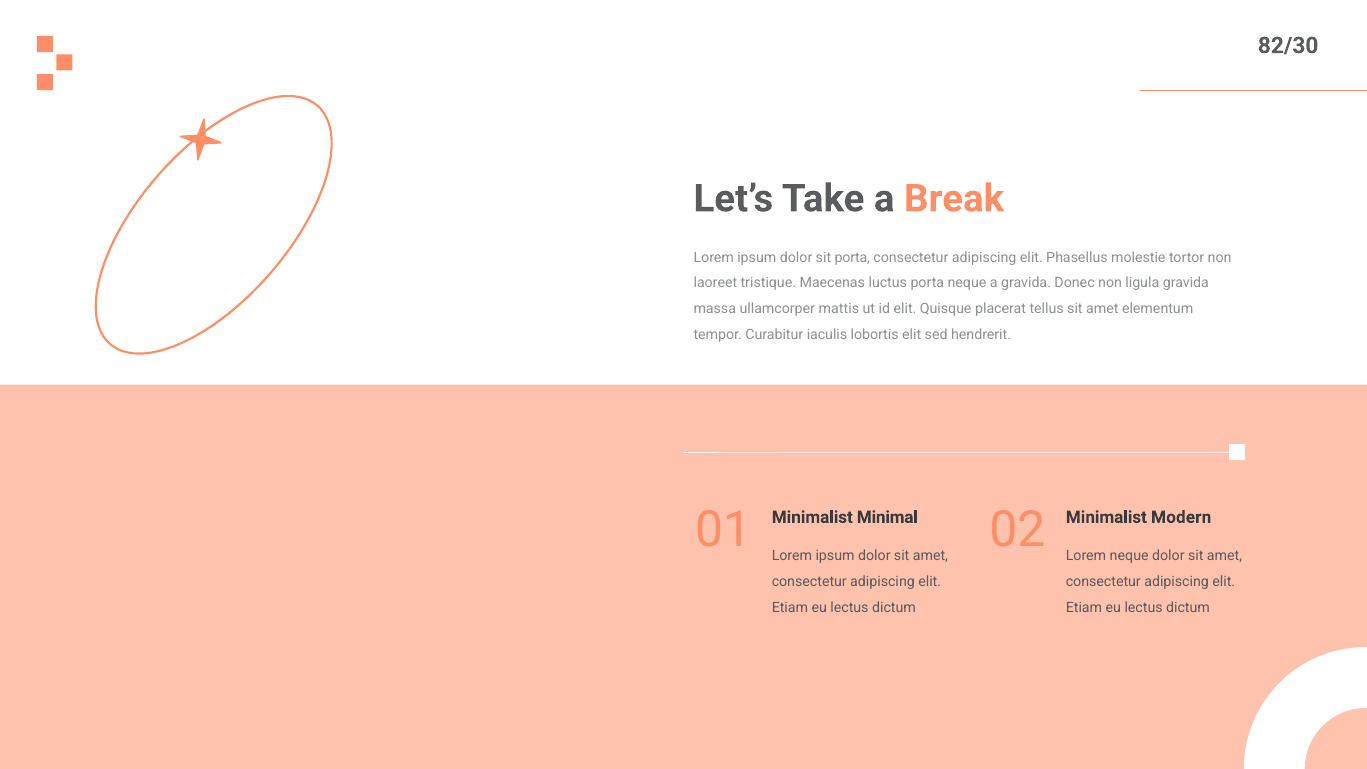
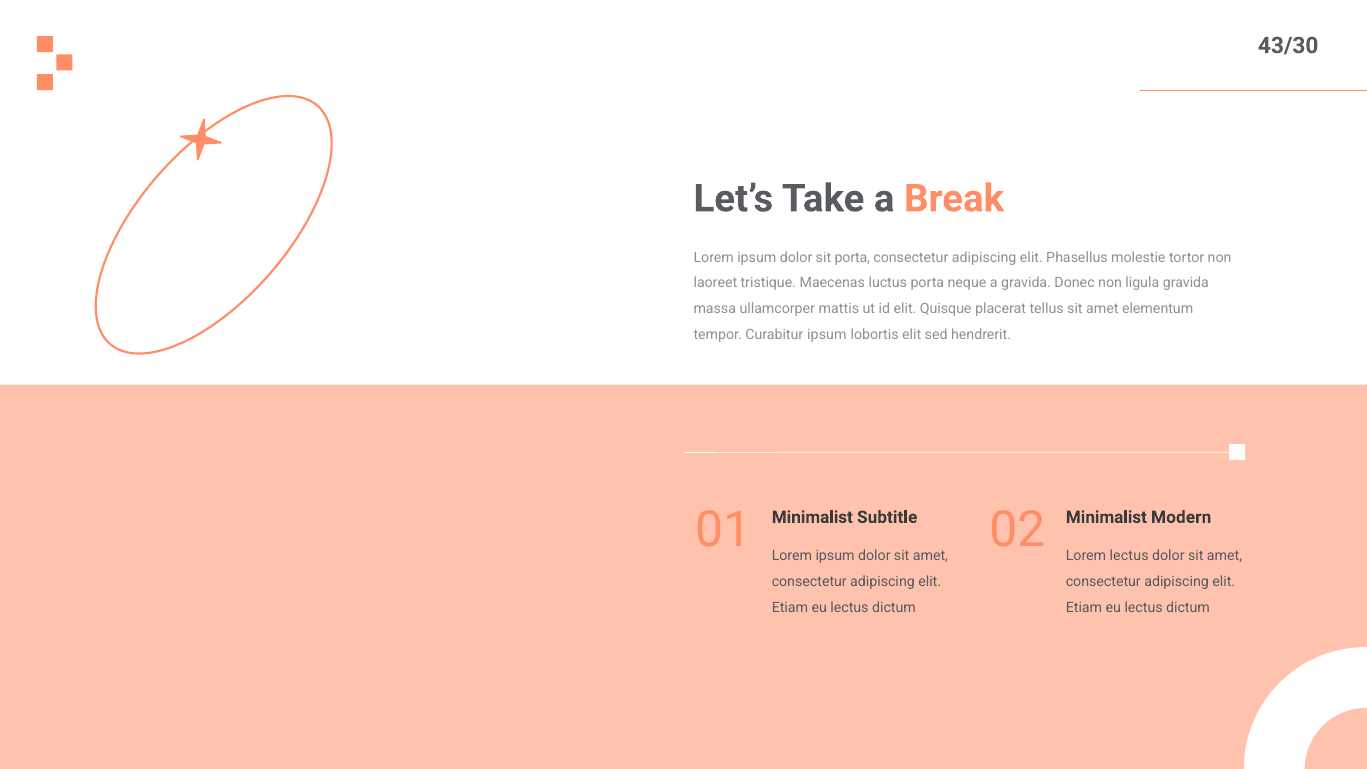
82/30: 82/30 -> 43/30
Curabitur iaculis: iaculis -> ipsum
Minimal: Minimal -> Subtitle
Lorem neque: neque -> lectus
